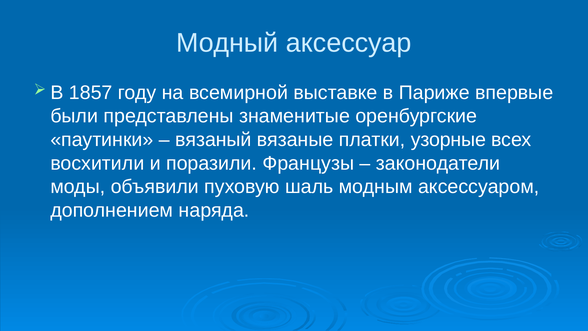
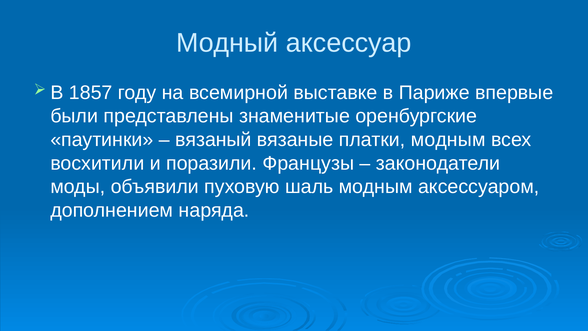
платки узорные: узорные -> модным
